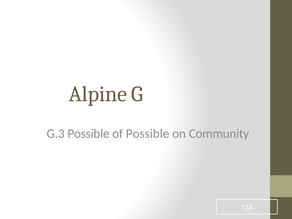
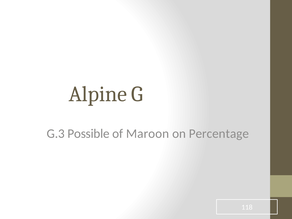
of Possible: Possible -> Maroon
Community: Community -> Percentage
